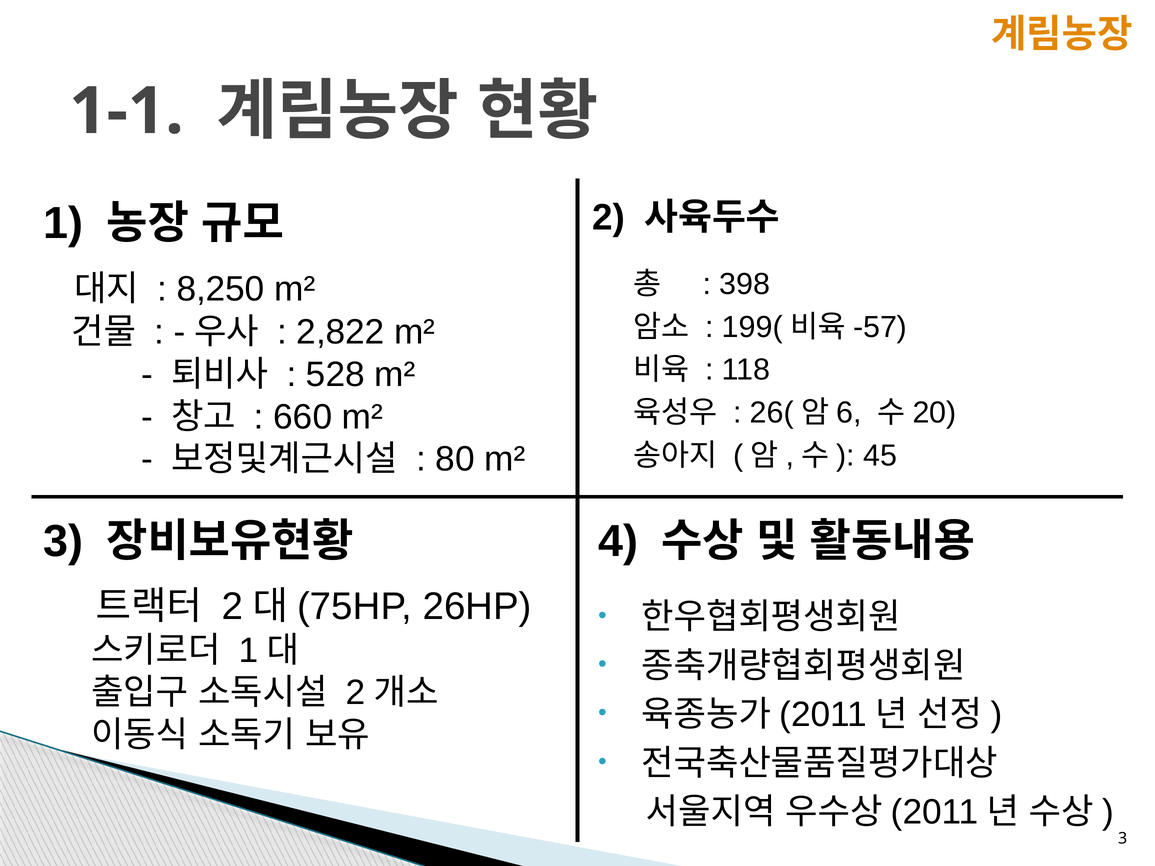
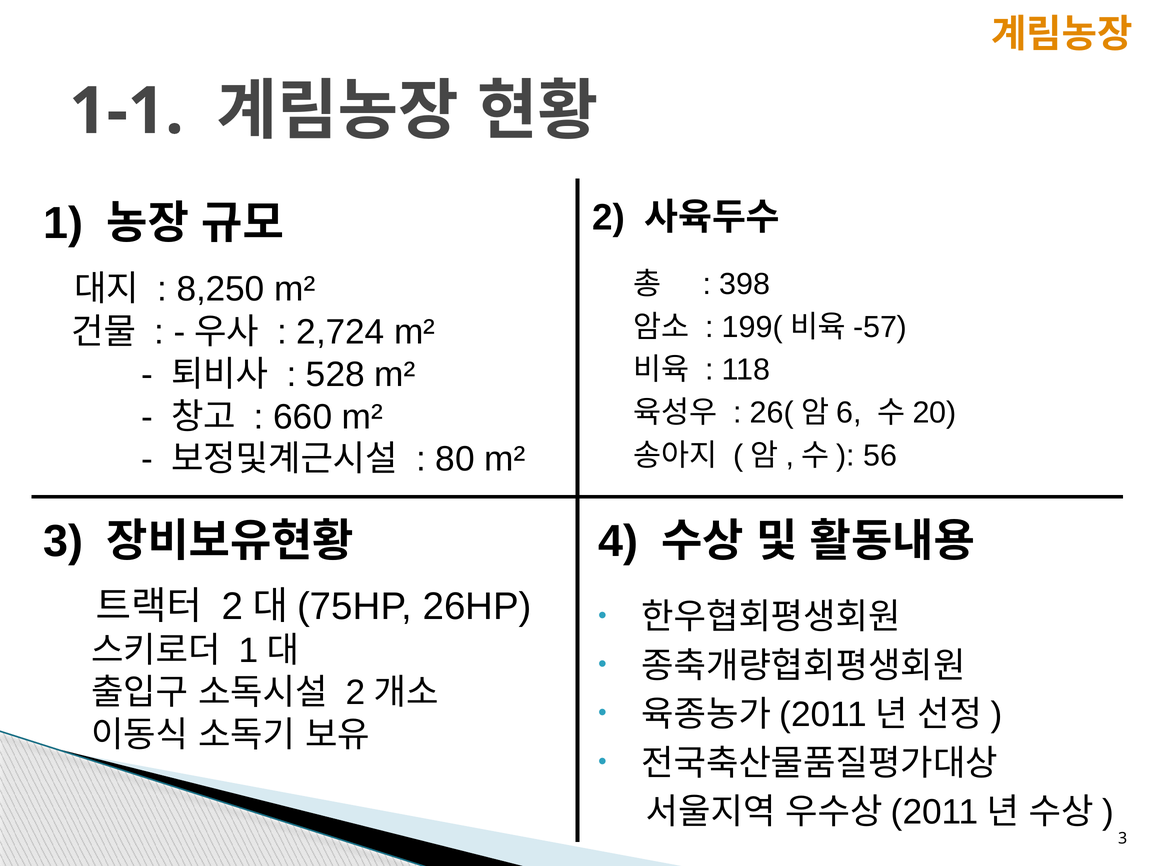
2,822: 2,822 -> 2,724
45: 45 -> 56
